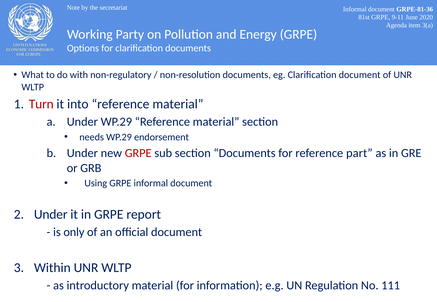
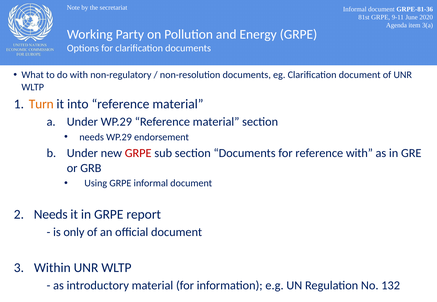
Turn colour: red -> orange
reference part: part -> with
Under at (51, 215): Under -> Needs
111: 111 -> 132
